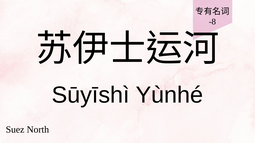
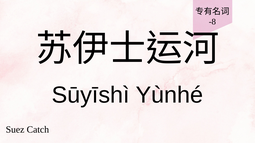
North: North -> Catch
